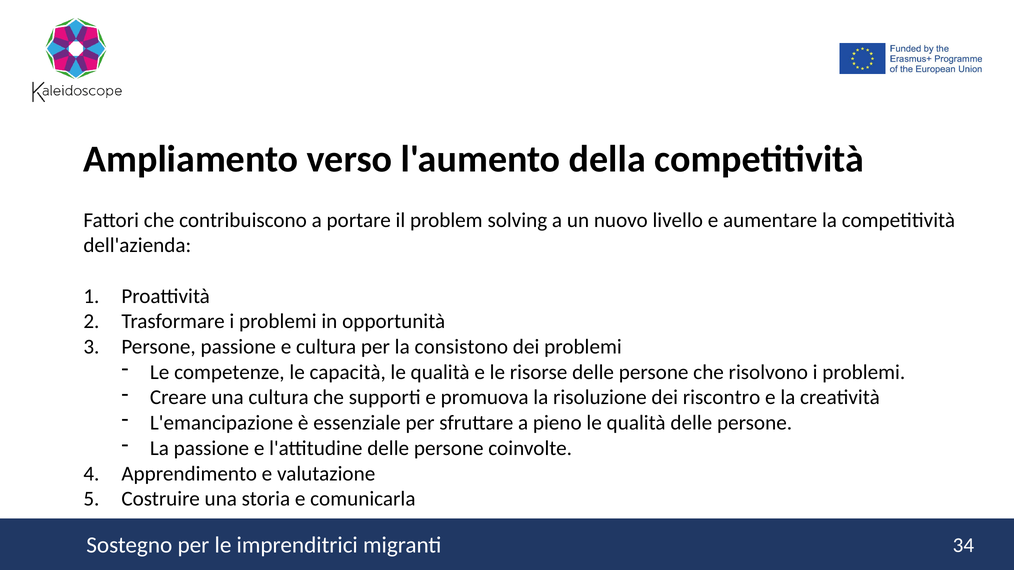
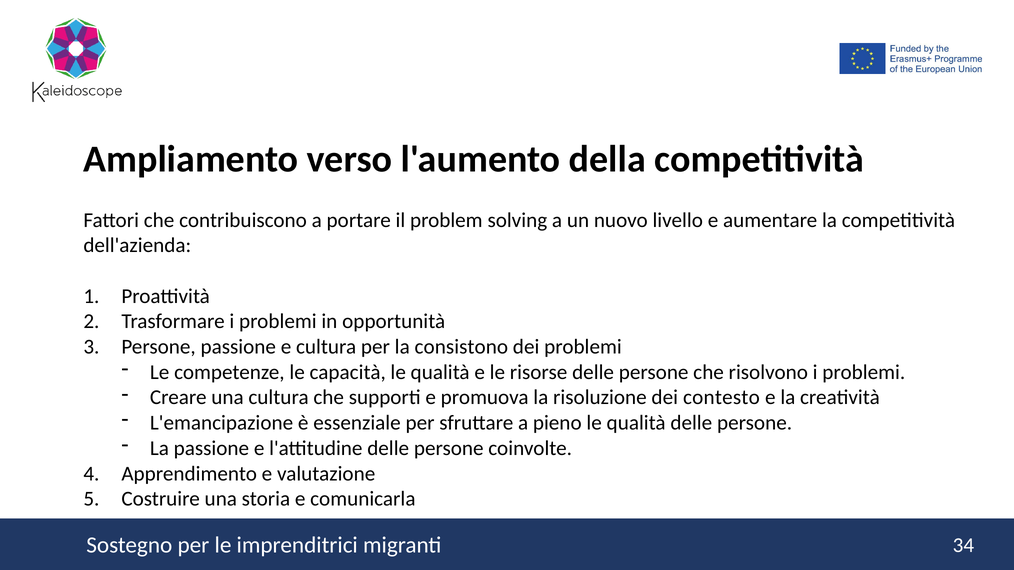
riscontro: riscontro -> contesto
